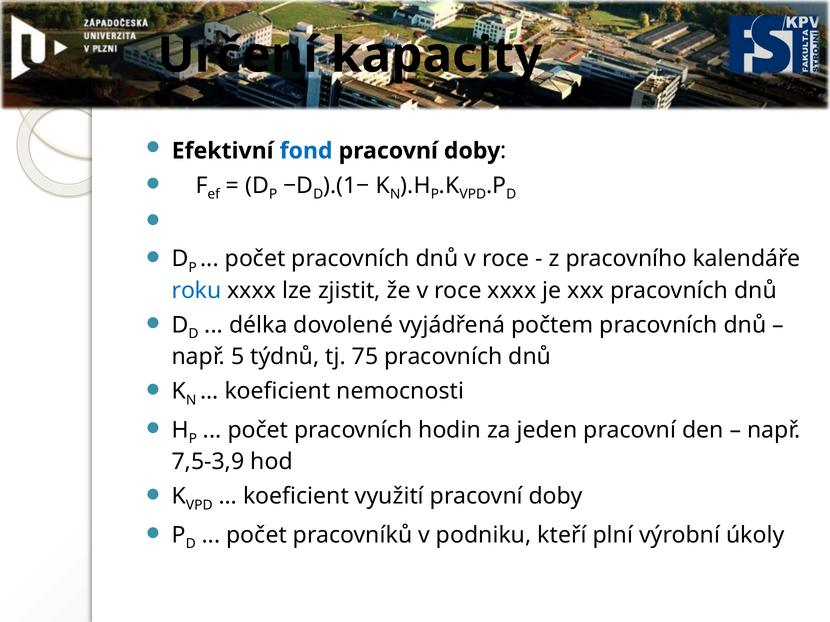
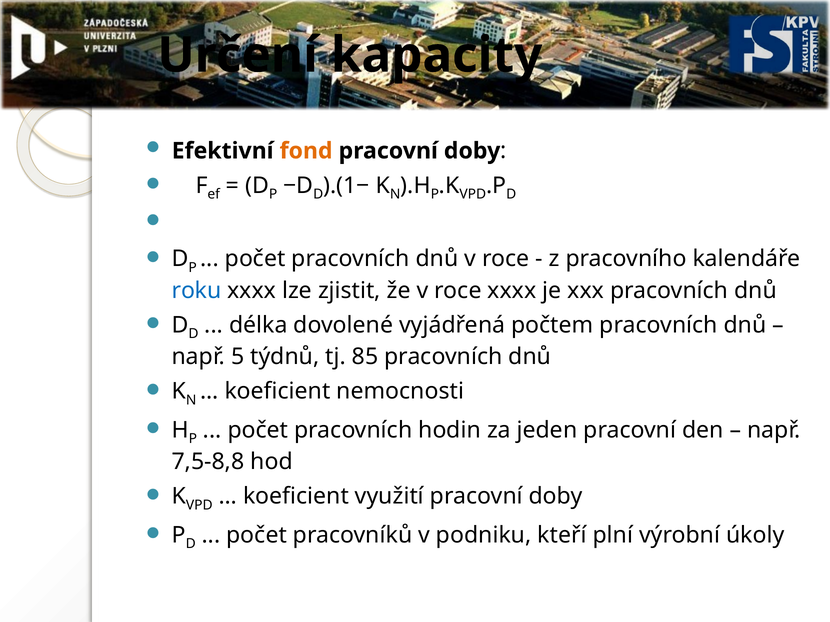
fond colour: blue -> orange
75: 75 -> 85
7,5-3,9: 7,5-3,9 -> 7,5-8,8
